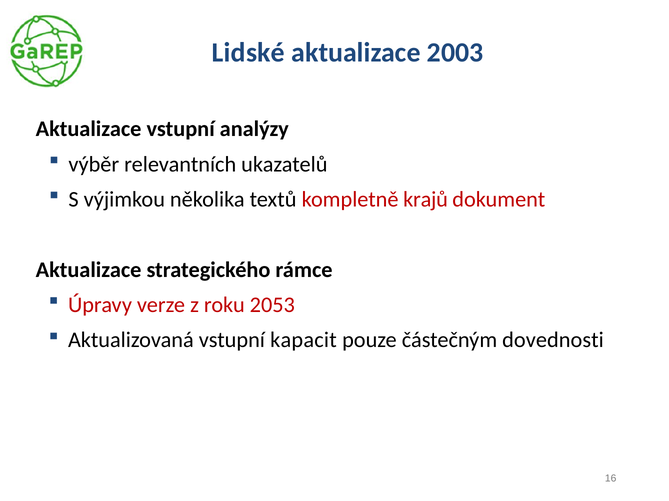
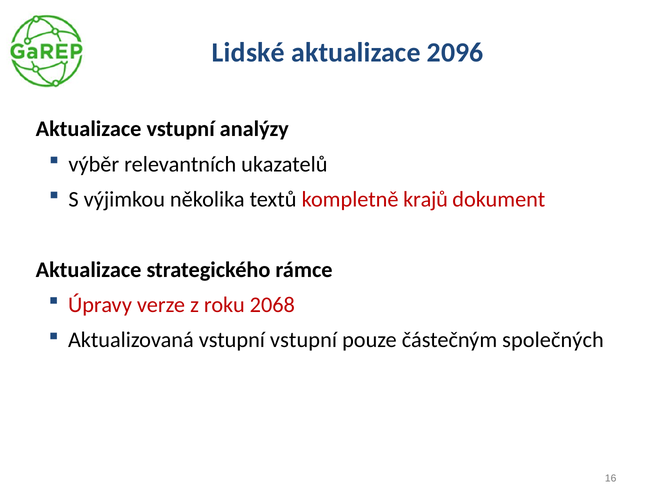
2003: 2003 -> 2096
2053: 2053 -> 2068
vstupní kapacit: kapacit -> vstupní
dovednosti: dovednosti -> společných
